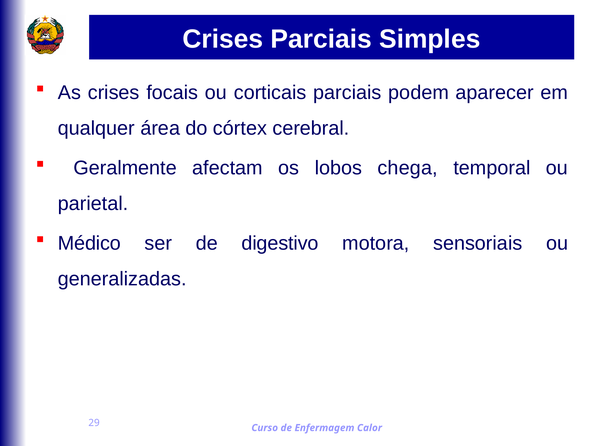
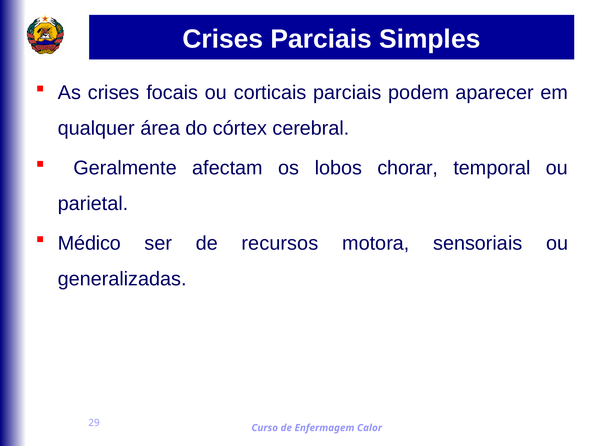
chega: chega -> chorar
digestivo: digestivo -> recursos
